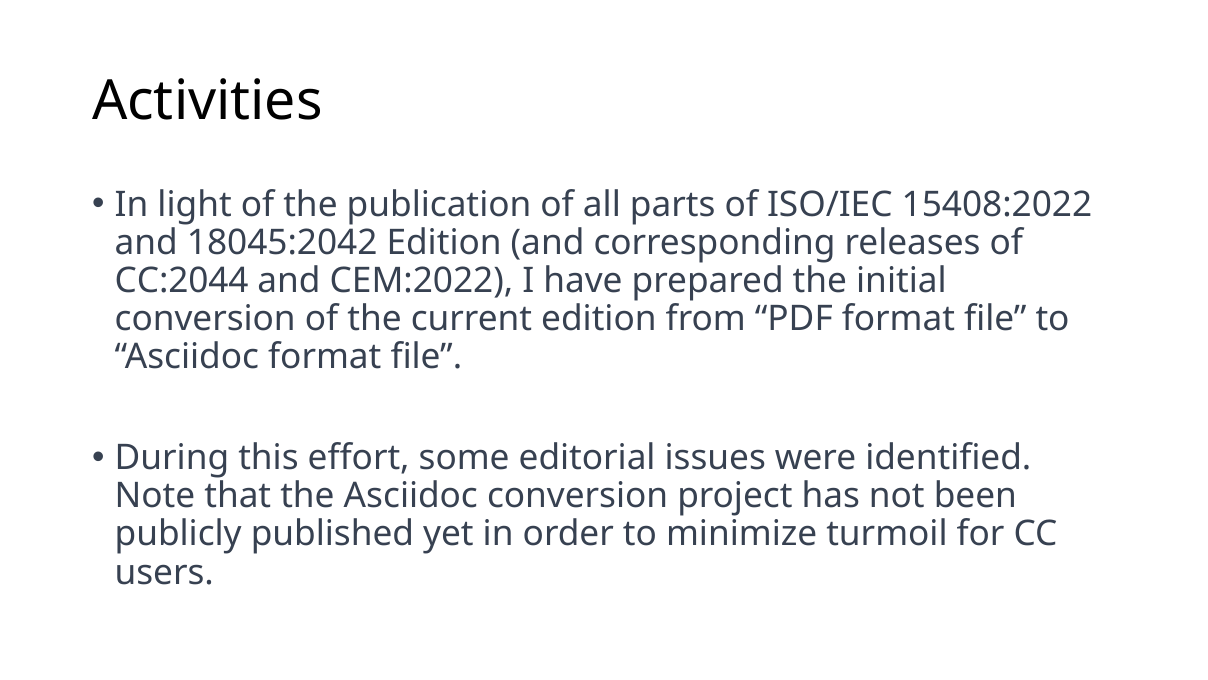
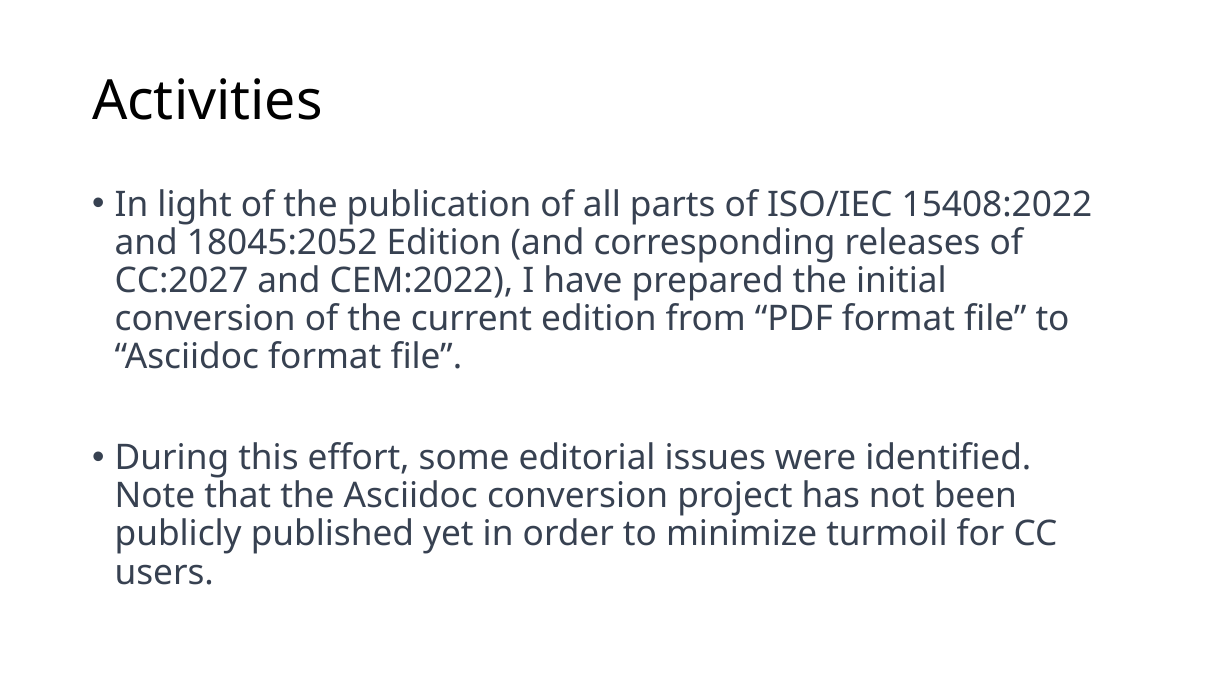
18045:2042: 18045:2042 -> 18045:2052
CC:2044: CC:2044 -> CC:2027
